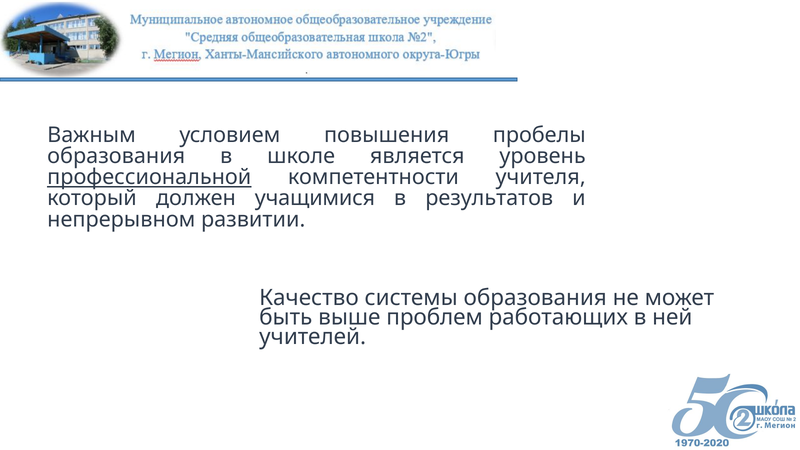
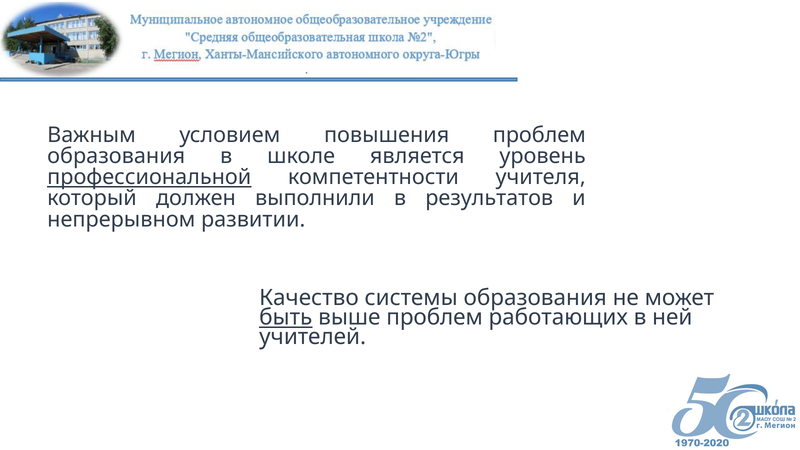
повышения пробелы: пробелы -> проблем
учащимися: учащимися -> выполнили
быть underline: none -> present
